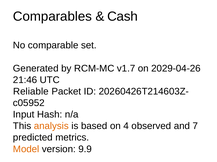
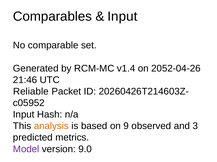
Cash at (122, 16): Cash -> Input
v1.7: v1.7 -> v1.4
2029-04-26: 2029-04-26 -> 2052-04-26
4: 4 -> 9
7: 7 -> 3
Model colour: orange -> purple
9.9: 9.9 -> 9.0
